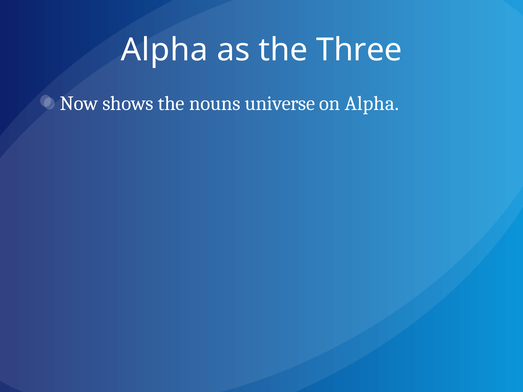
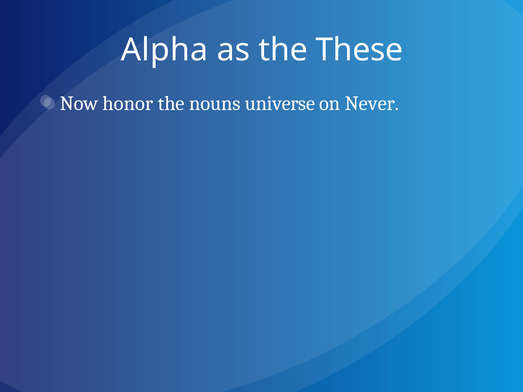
Three: Three -> These
shows: shows -> honor
on Alpha: Alpha -> Never
